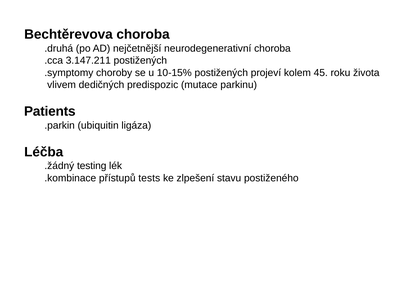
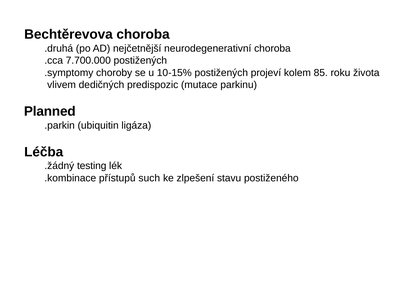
3.147.211: 3.147.211 -> 7.700.000
45: 45 -> 85
Patients: Patients -> Planned
tests: tests -> such
